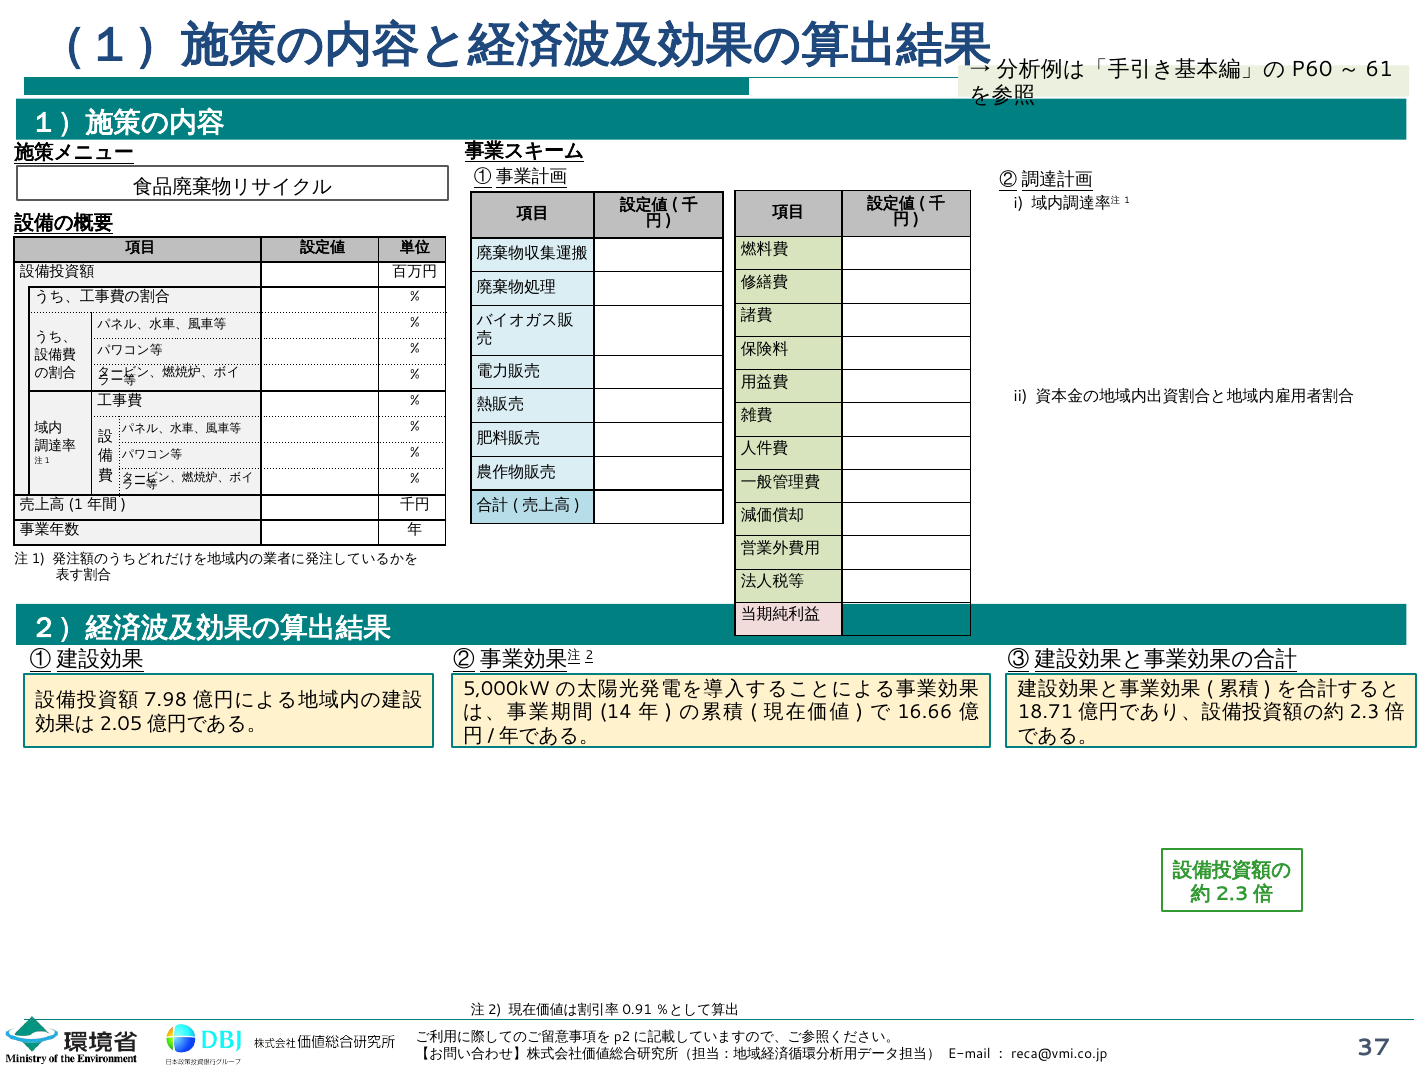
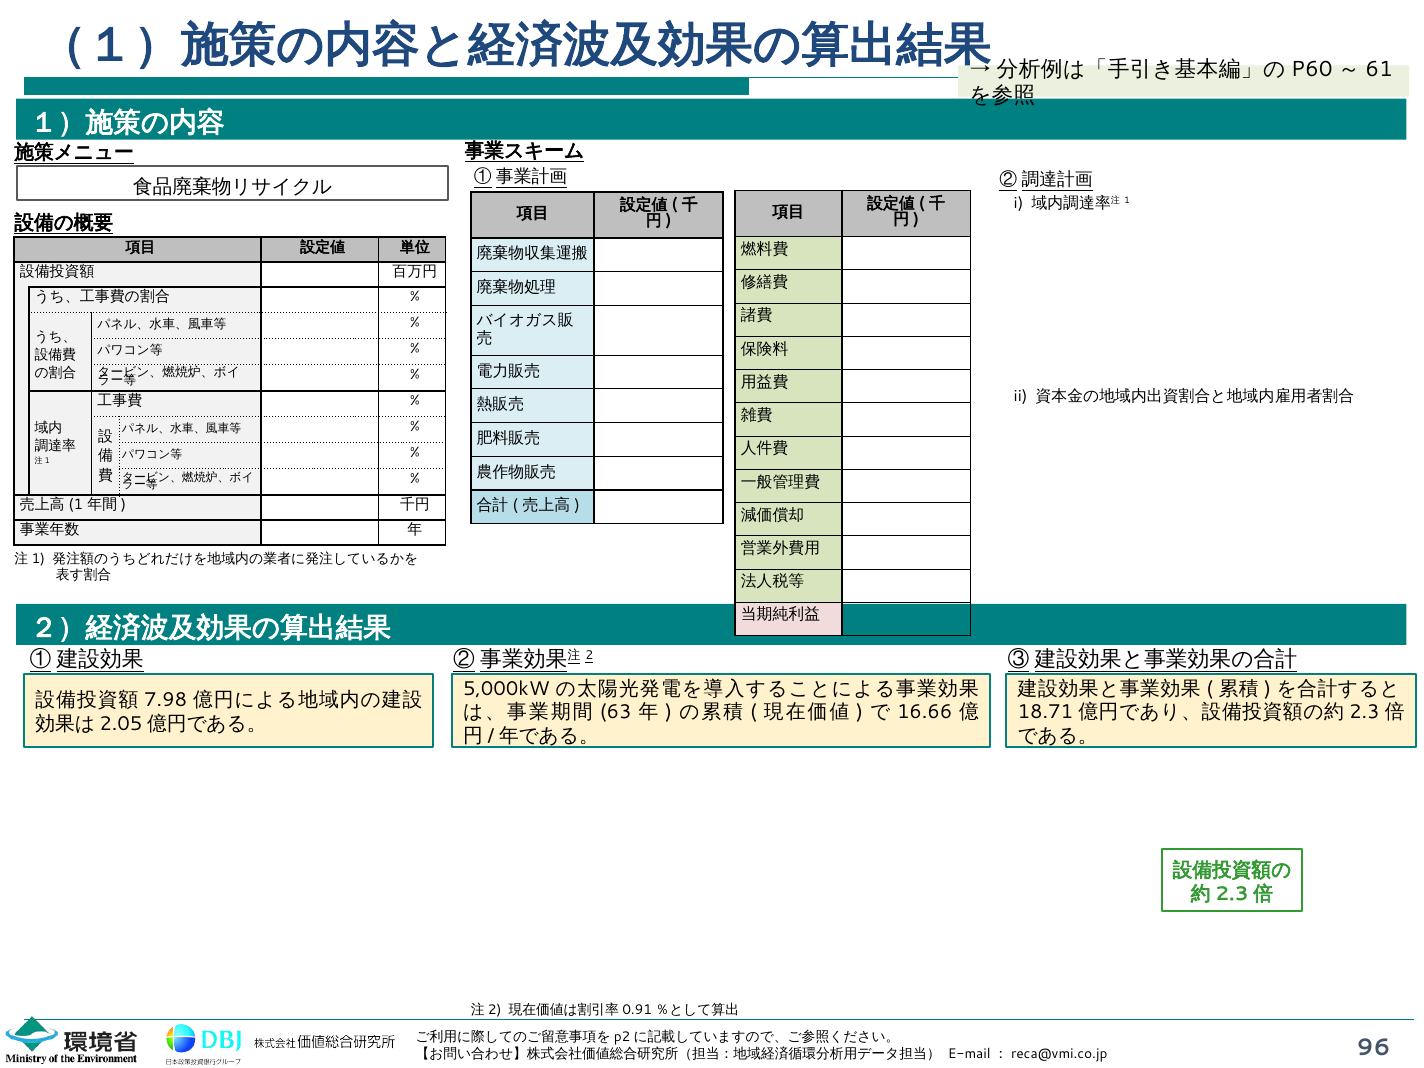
14: 14 -> 63
37: 37 -> 96
